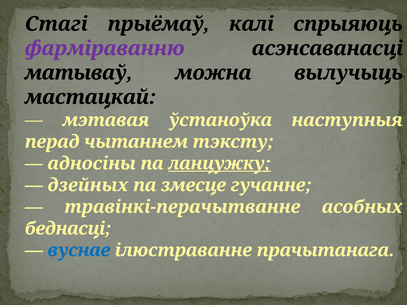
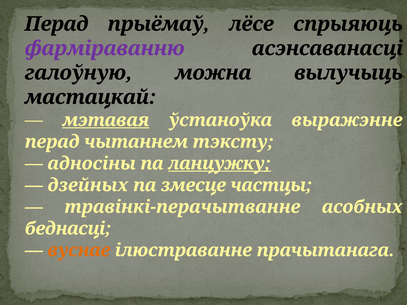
Стагі at (56, 24): Стагі -> Перад
калі: калі -> лёсе
матываў: матываў -> галоўную
мэтавая underline: none -> present
наступныя: наступныя -> выражэнне
гучанне: гучанне -> частцы
вуснае colour: blue -> orange
